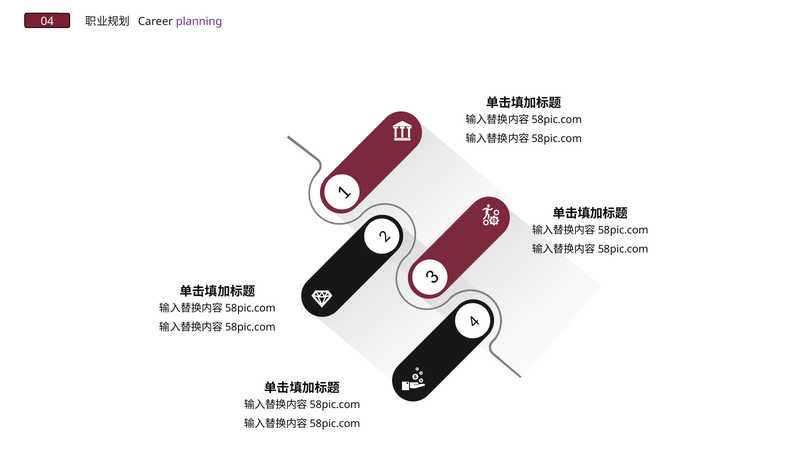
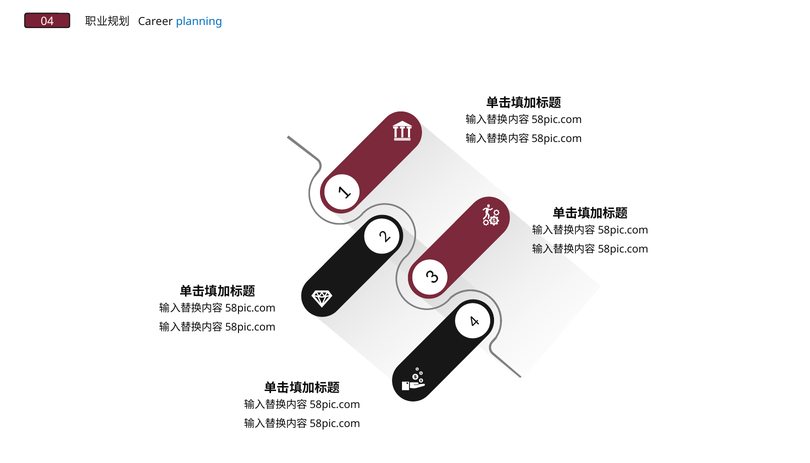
planning colour: purple -> blue
